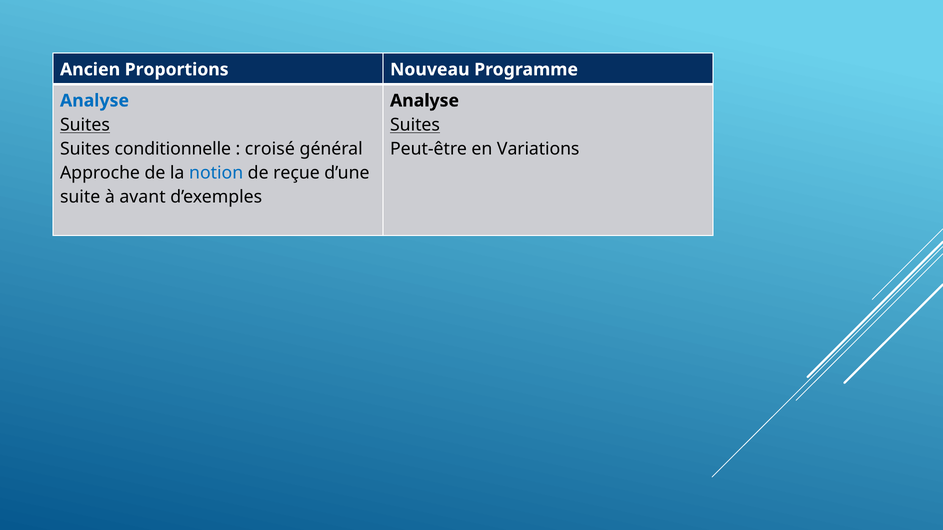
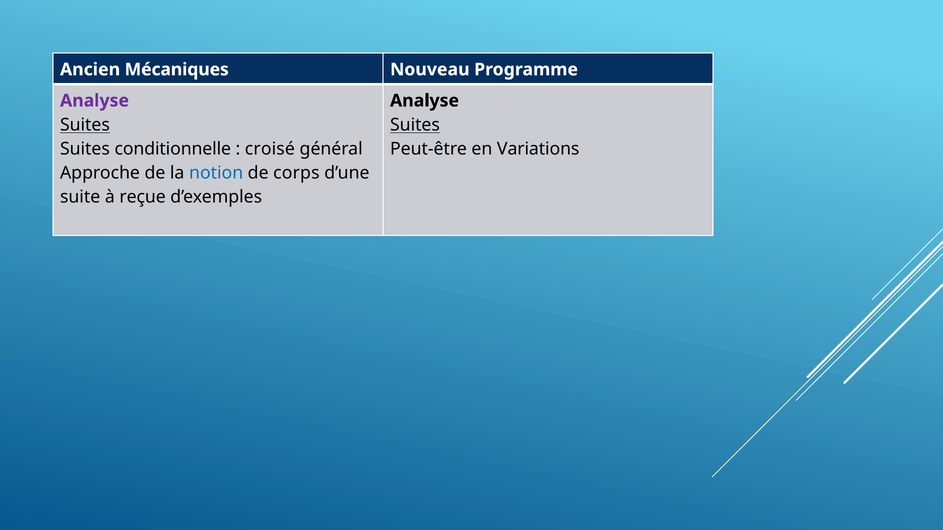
Proportions: Proportions -> Mécaniques
Analyse at (95, 101) colour: blue -> purple
reçue: reçue -> corps
avant: avant -> reçue
